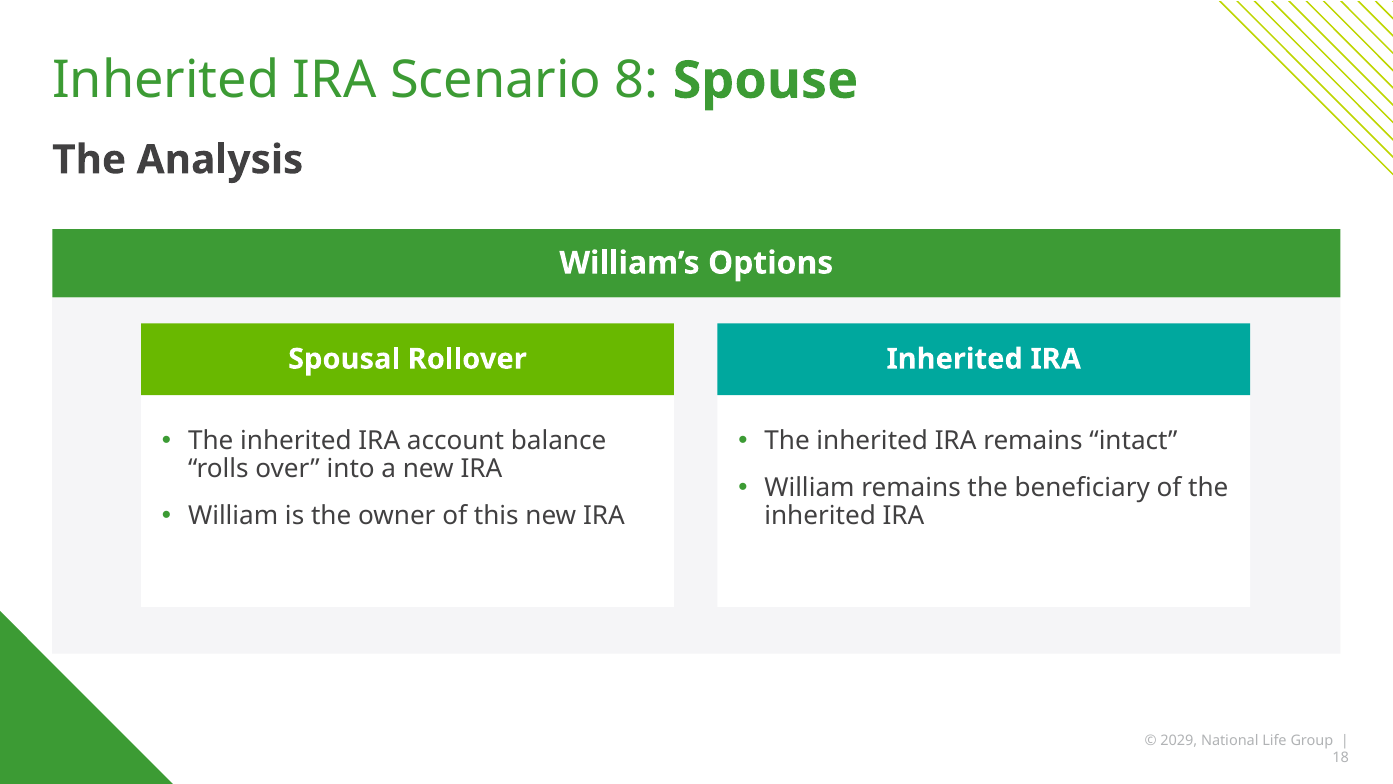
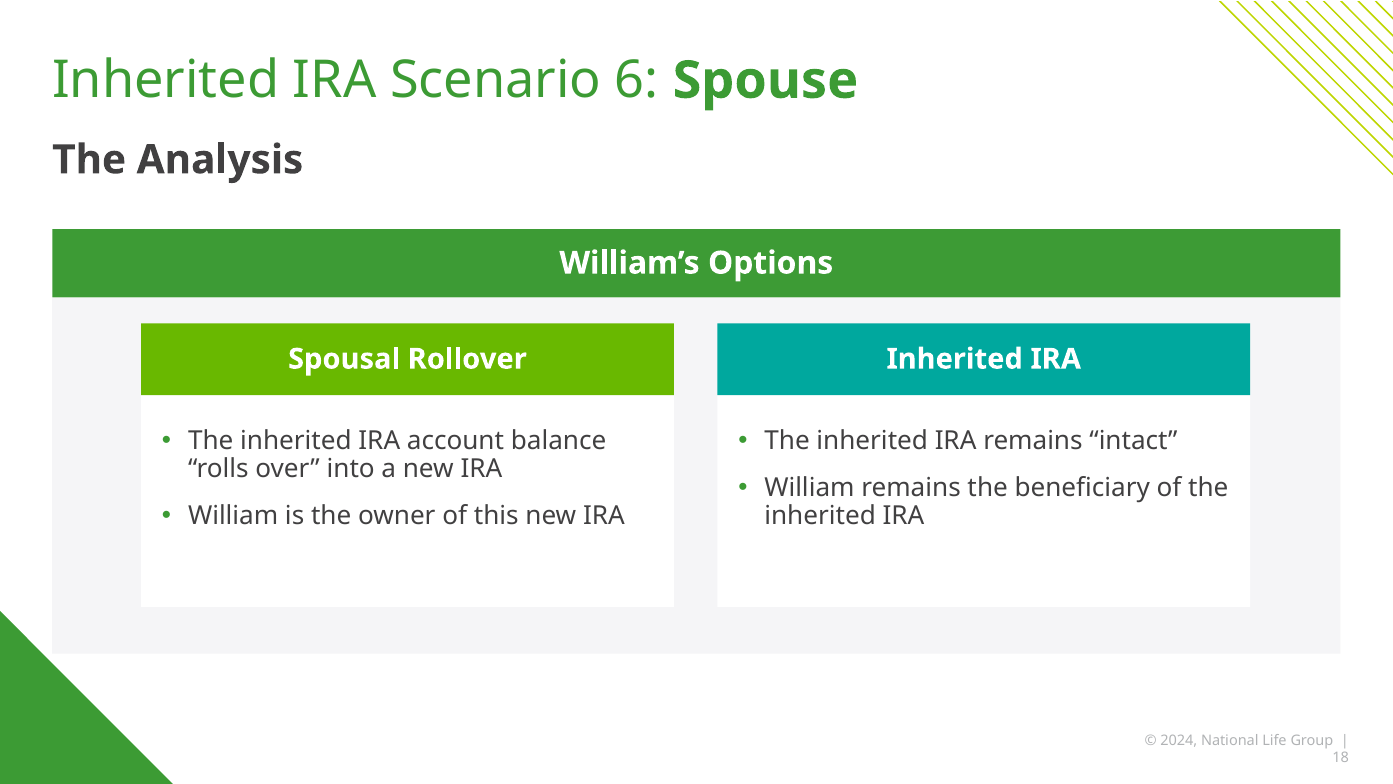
8: 8 -> 6
2029: 2029 -> 2024
